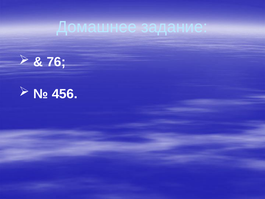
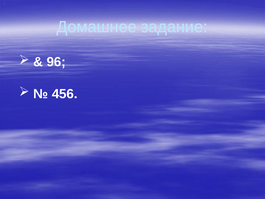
76: 76 -> 96
